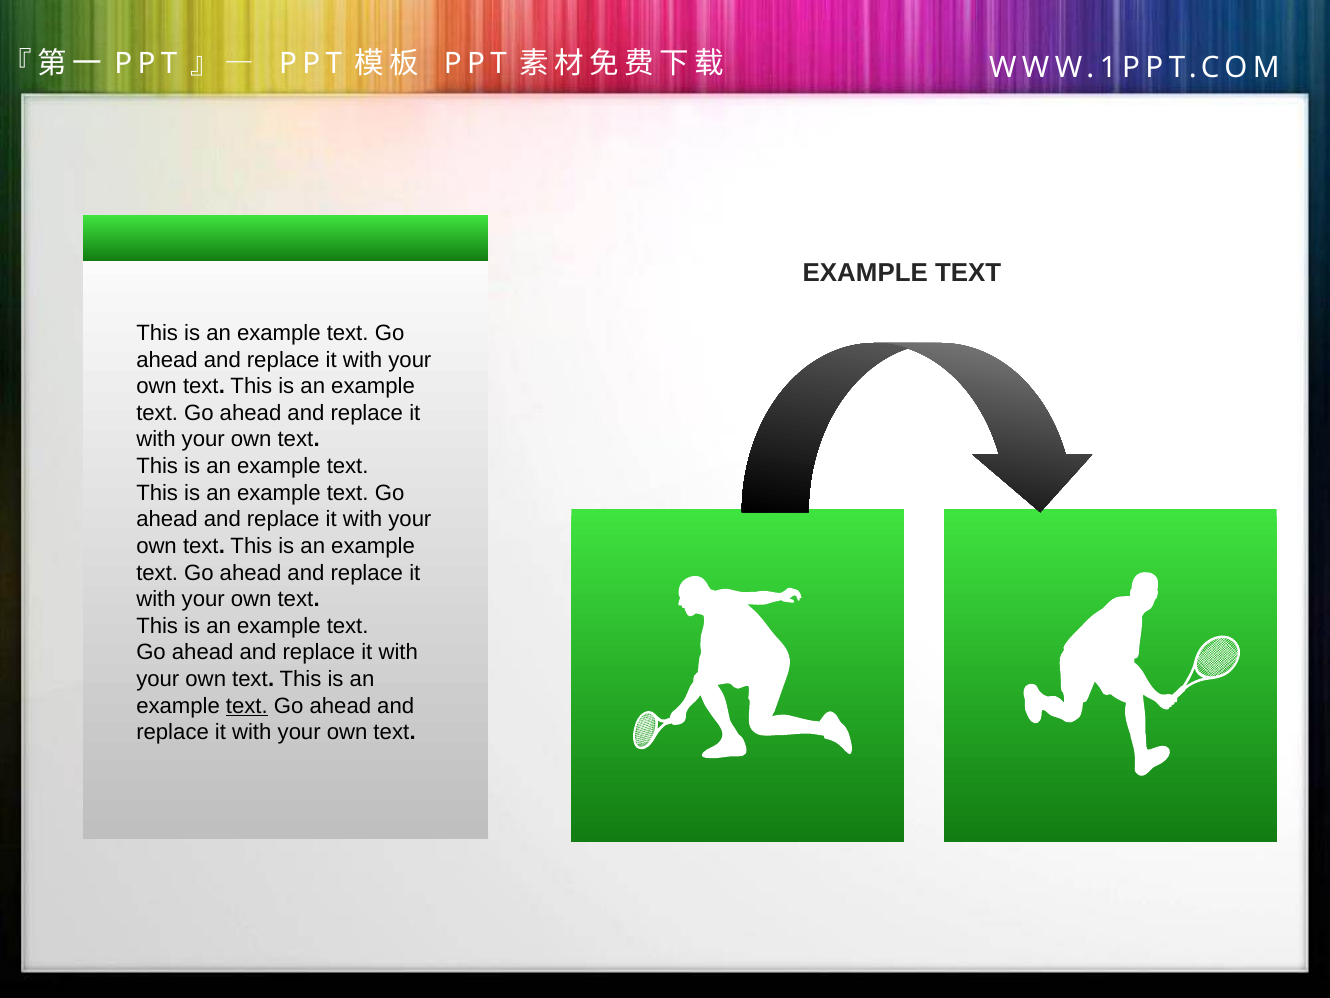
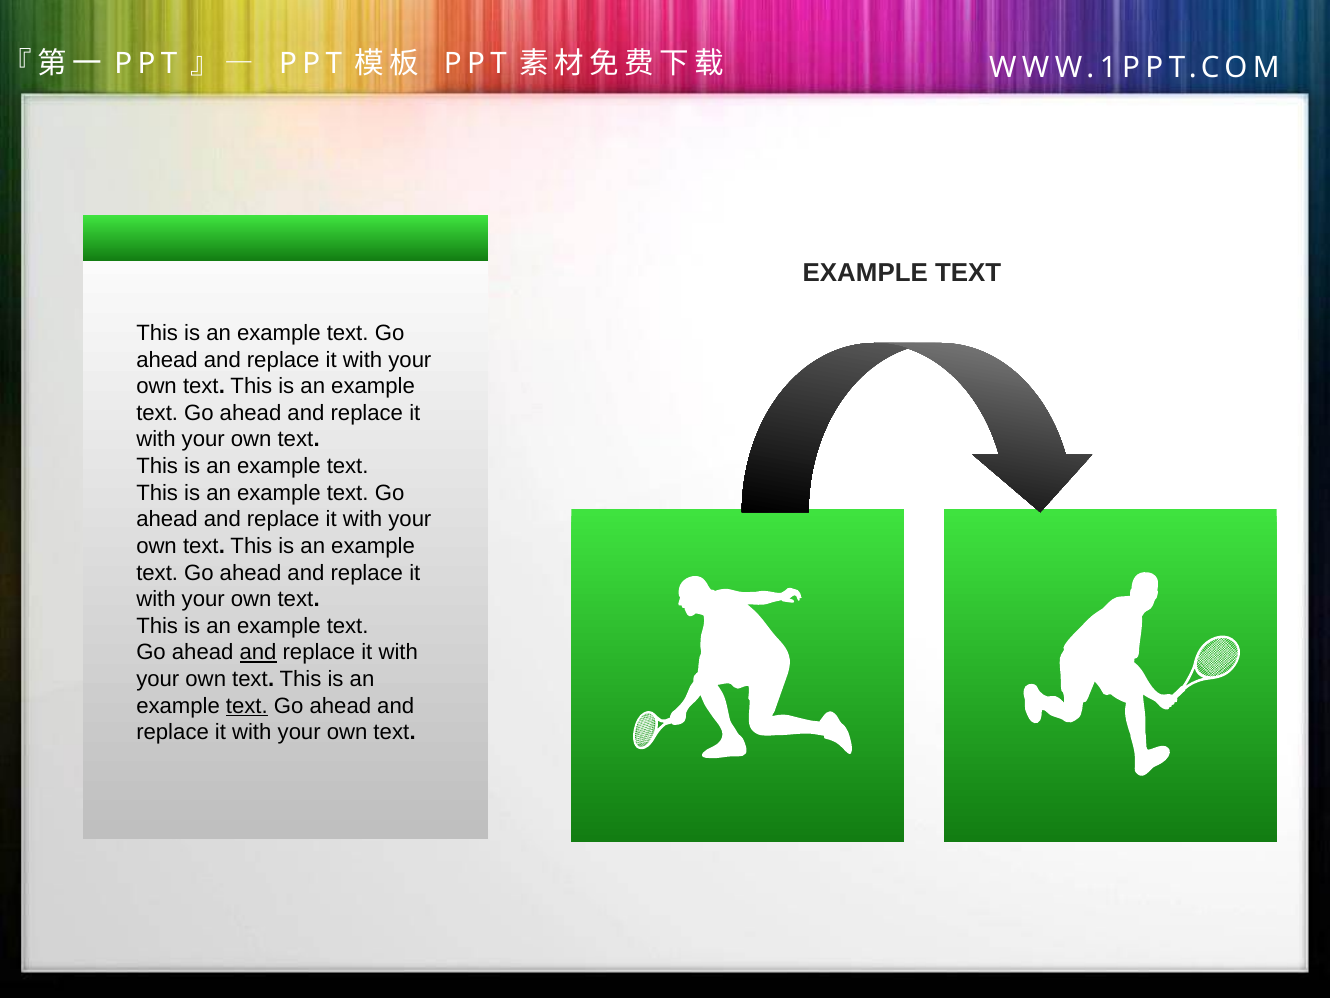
and at (258, 652) underline: none -> present
